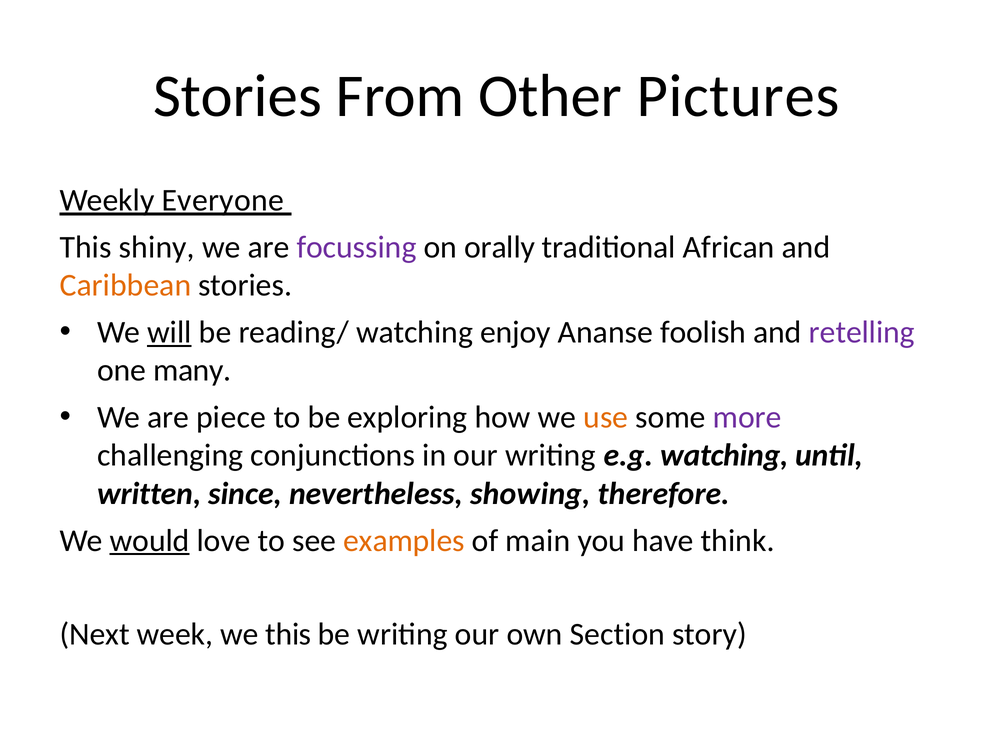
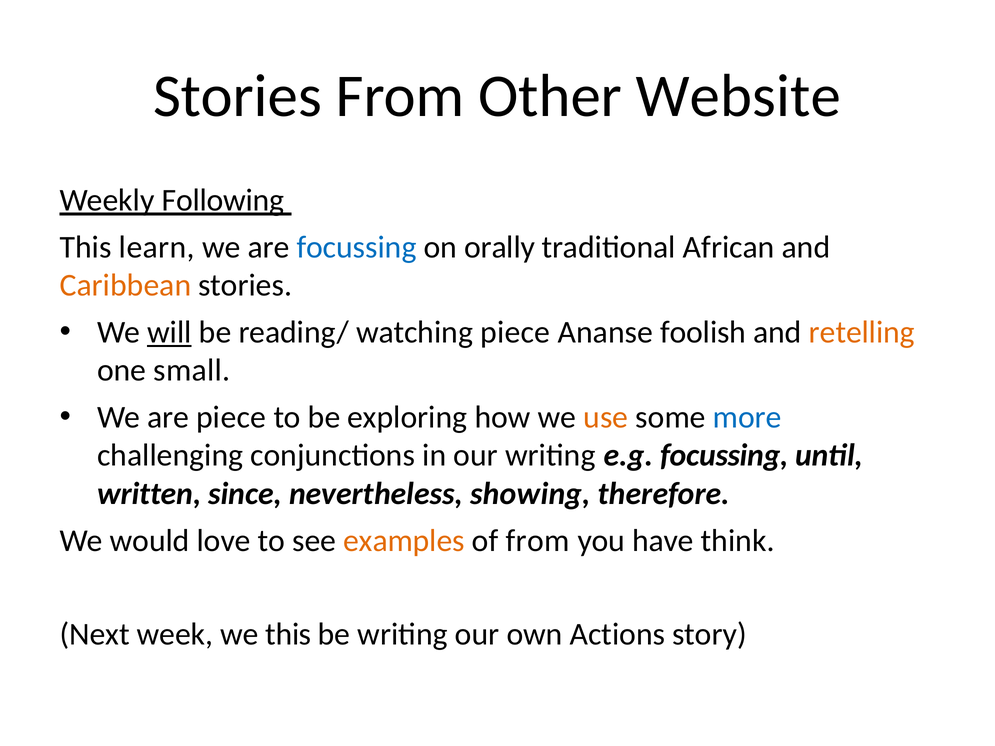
Pictures: Pictures -> Website
Everyone: Everyone -> Following
shiny: shiny -> learn
focussing at (357, 247) colour: purple -> blue
watching enjoy: enjoy -> piece
retelling colour: purple -> orange
many: many -> small
more colour: purple -> blue
e.g watching: watching -> focussing
would underline: present -> none
of main: main -> from
Section: Section -> Actions
